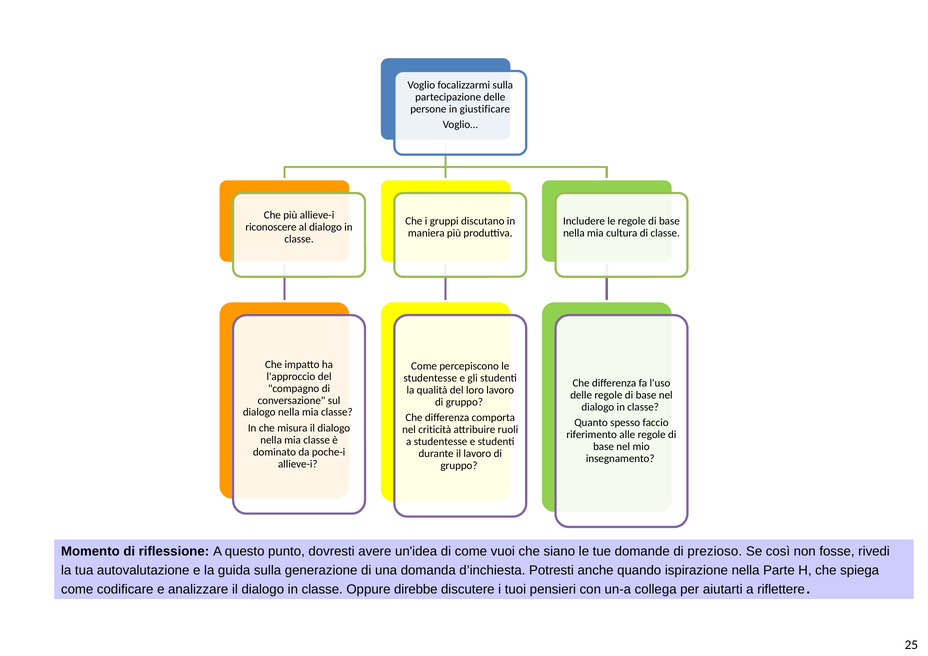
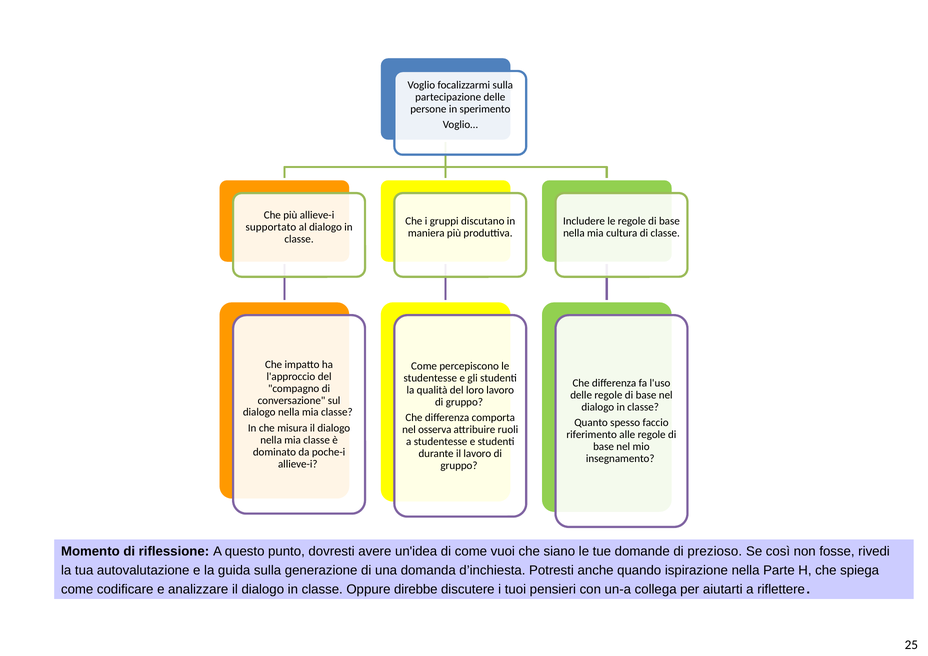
giustificare: giustificare -> sperimento
riconoscere: riconoscere -> supportato
criticità: criticità -> osserva
